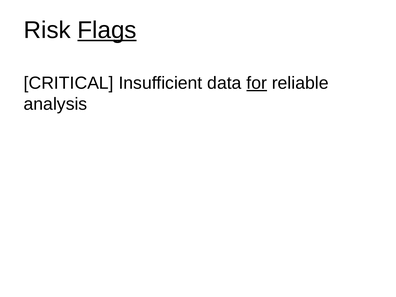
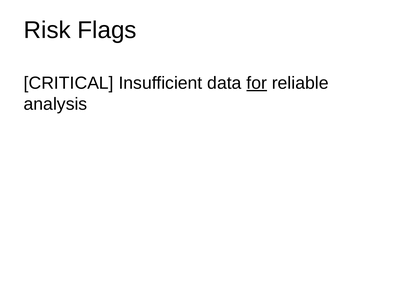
Flags underline: present -> none
